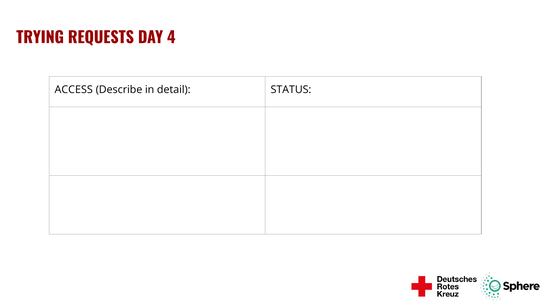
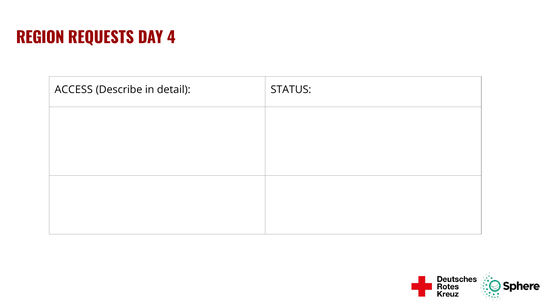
TRYING: TRYING -> REGION
